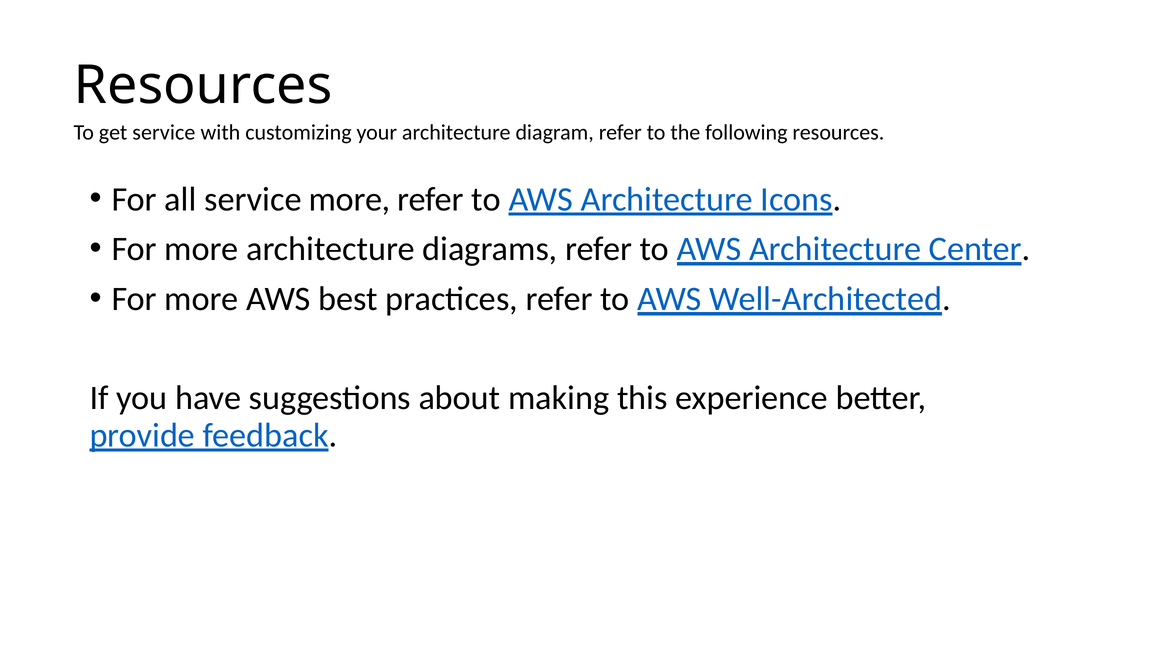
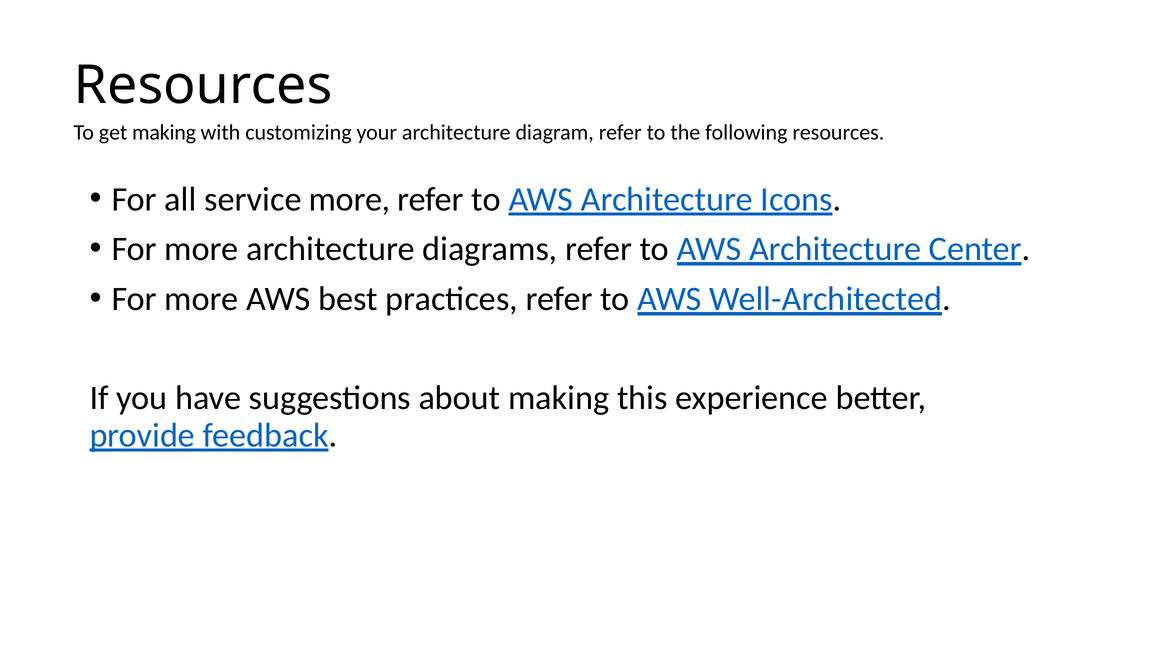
get service: service -> making
